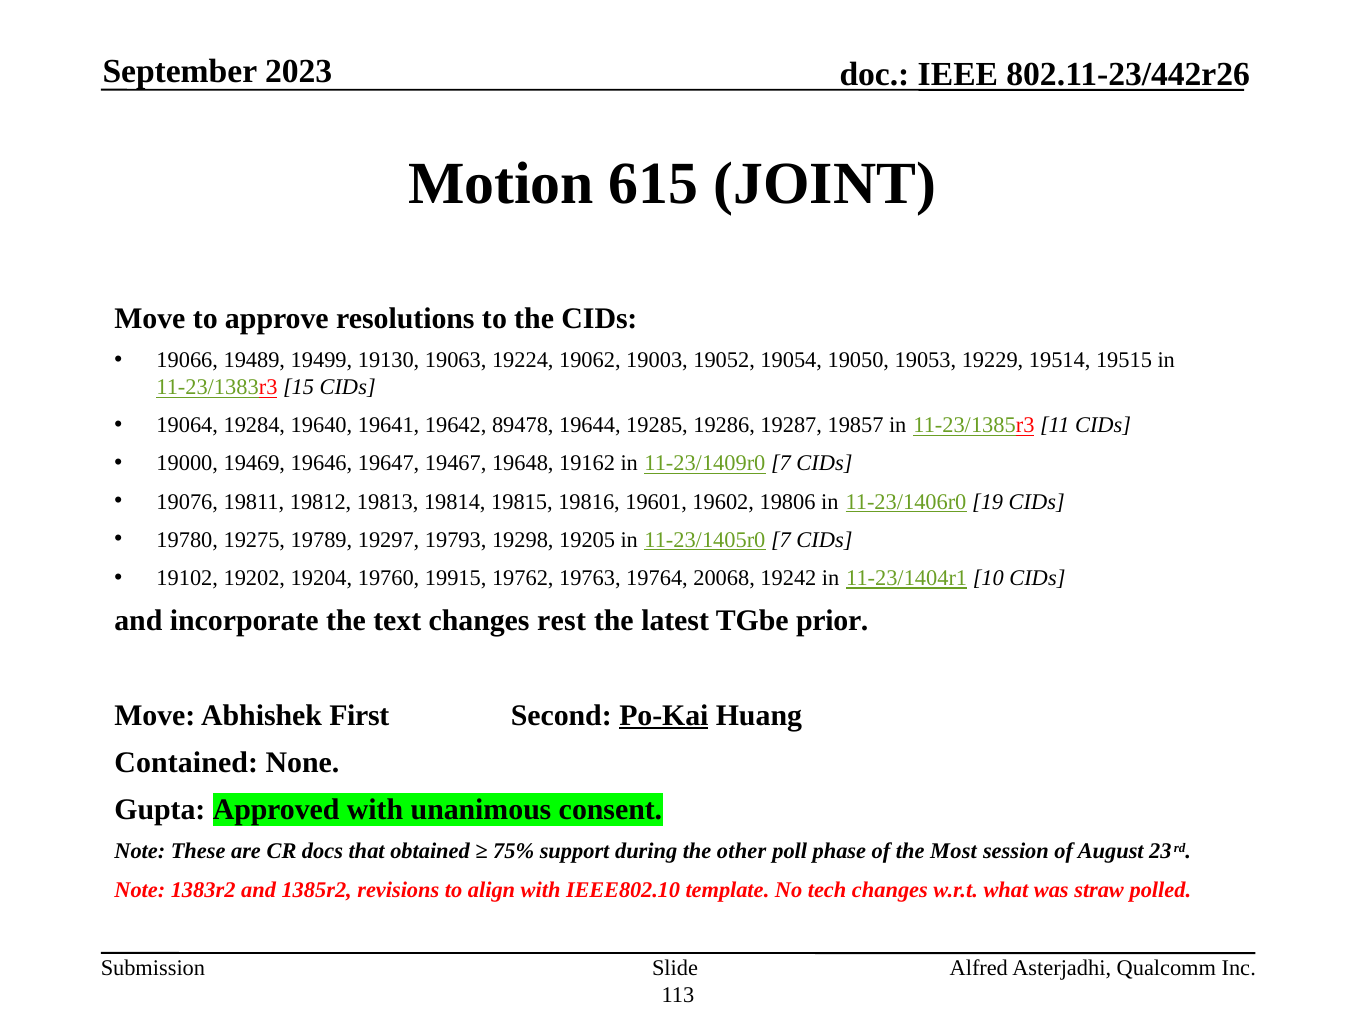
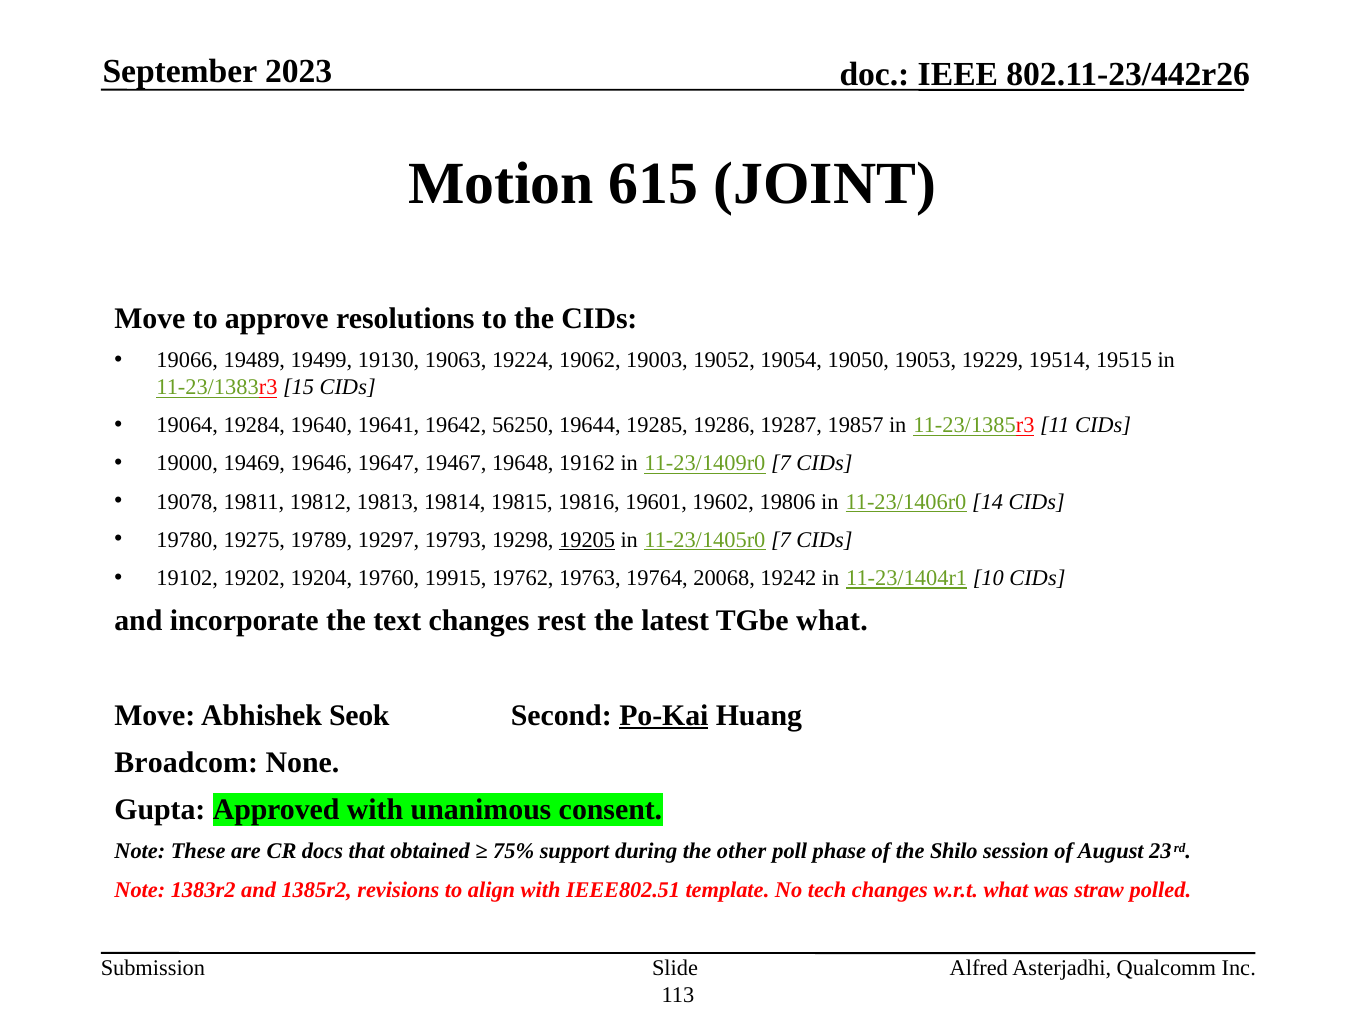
89478: 89478 -> 56250
19076: 19076 -> 19078
19: 19 -> 14
19205 underline: none -> present
TGbe prior: prior -> what
First: First -> Seok
Contained: Contained -> Broadcom
Most: Most -> Shilo
IEEE802.10: IEEE802.10 -> IEEE802.51
